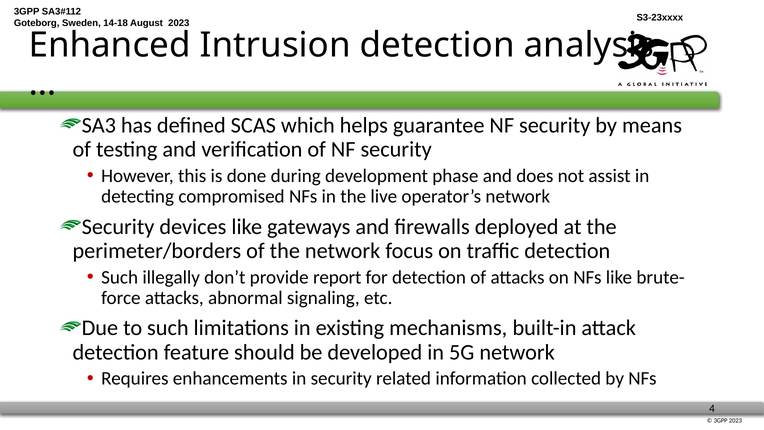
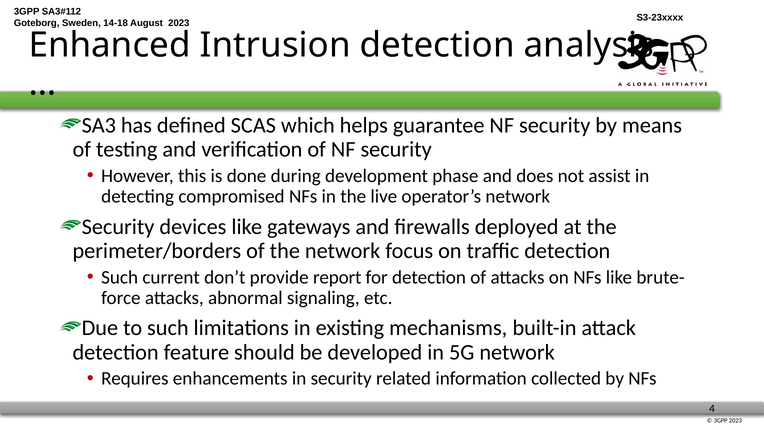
illegally: illegally -> current
